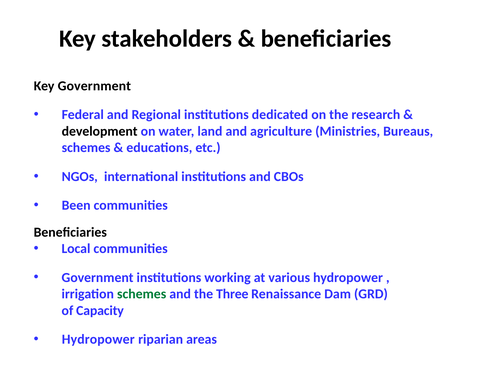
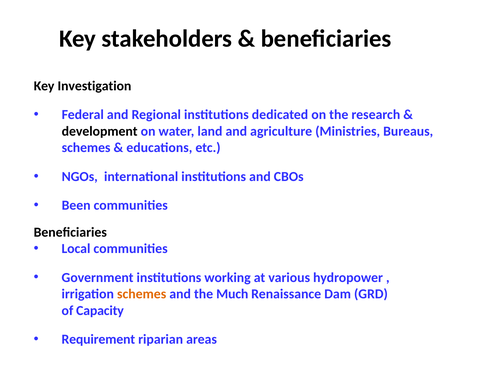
Key Government: Government -> Investigation
schemes at (142, 294) colour: green -> orange
Three: Three -> Much
Hydropower at (98, 340): Hydropower -> Requirement
